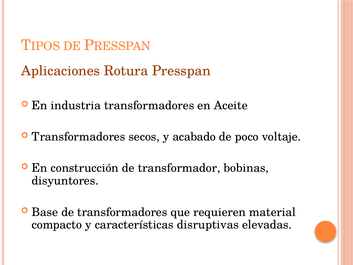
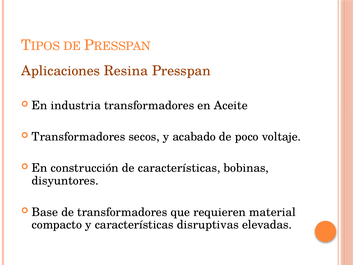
Rotura: Rotura -> Resina
de transformador: transformador -> características
